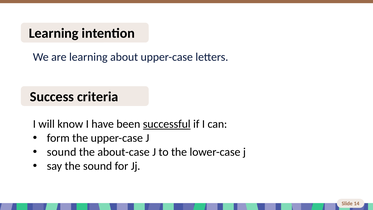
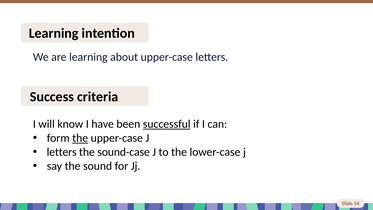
the at (80, 138) underline: none -> present
sound at (62, 152): sound -> letters
about-case: about-case -> sound-case
